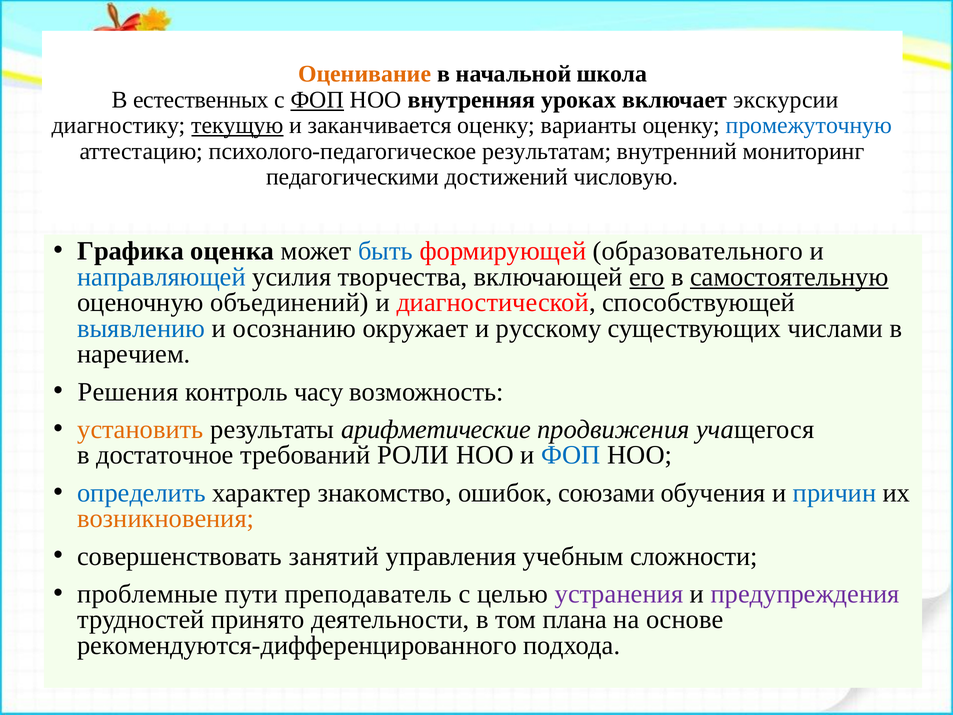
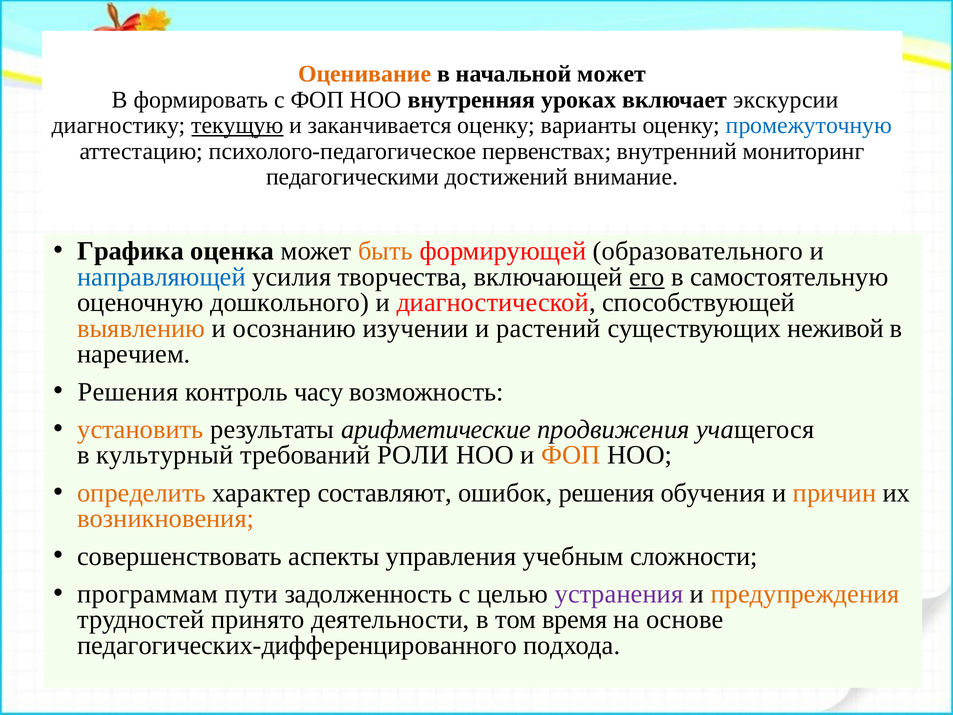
начальной школа: школа -> может
естественных: естественных -> формировать
ФОП at (317, 100) underline: present -> none
результатам: результатам -> первенствах
числовую: числовую -> внимание
быть colour: blue -> orange
самостоятельную underline: present -> none
объединений: объединений -> дошкольного
выявлению colour: blue -> orange
окружает: окружает -> изучении
русскому: русскому -> растений
числами: числами -> неживой
достаточное: достаточное -> культурный
ФОП at (571, 455) colour: blue -> orange
определить colour: blue -> orange
знакомство: знакомство -> составляют
ошибок союзами: союзами -> решения
причин colour: blue -> orange
занятий: занятий -> аспекты
проблемные: проблемные -> программам
преподаватель: преподаватель -> задолженность
предупреждения colour: purple -> orange
плана: плана -> время
рекомендуются-дифференцированного: рекомендуются-дифференцированного -> педагогических-дифференцированного
